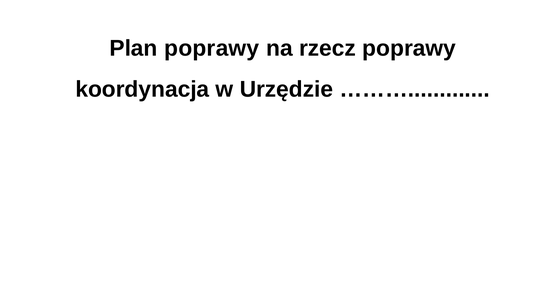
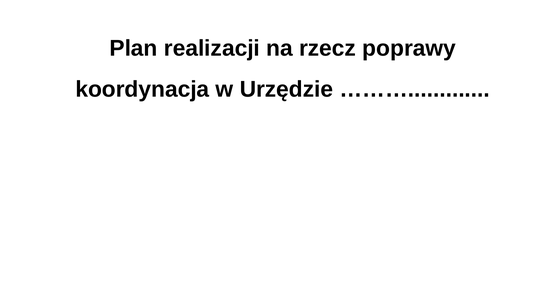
Plan poprawy: poprawy -> realizacji
